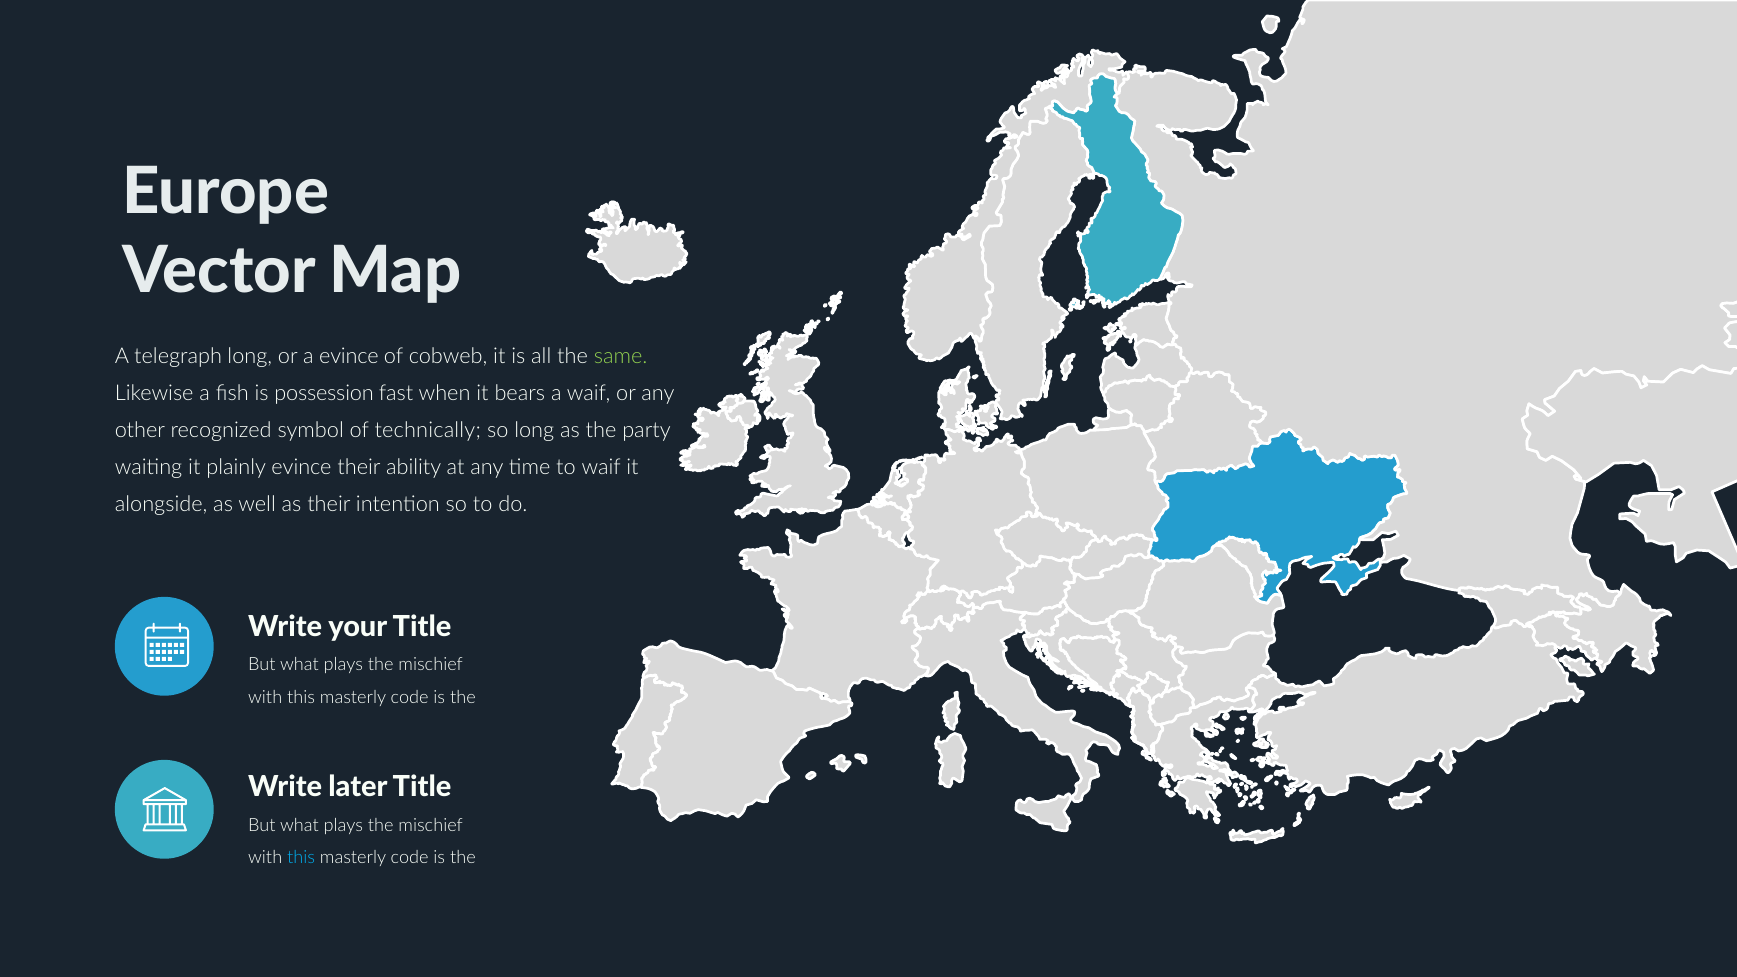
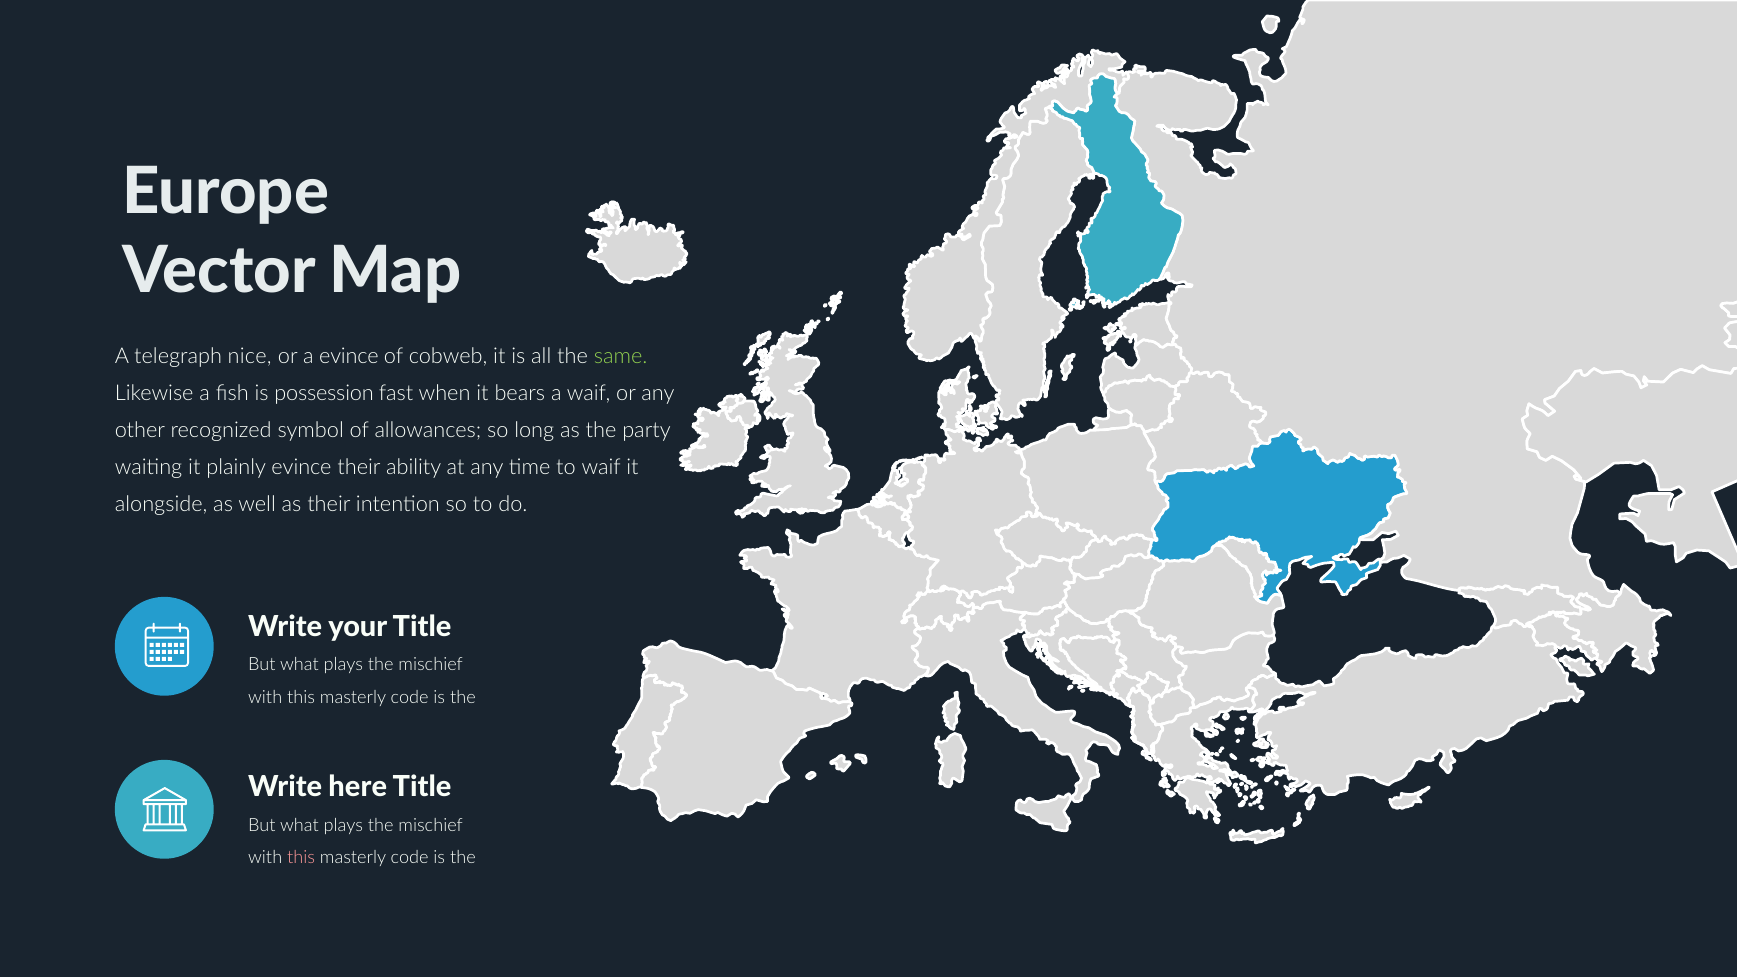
telegraph long: long -> nice
technically: technically -> allowances
later: later -> here
this at (301, 858) colour: light blue -> pink
